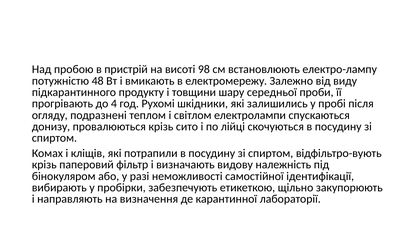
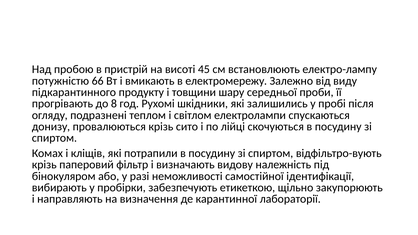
98: 98 -> 45
48: 48 -> 66
4: 4 -> 8
